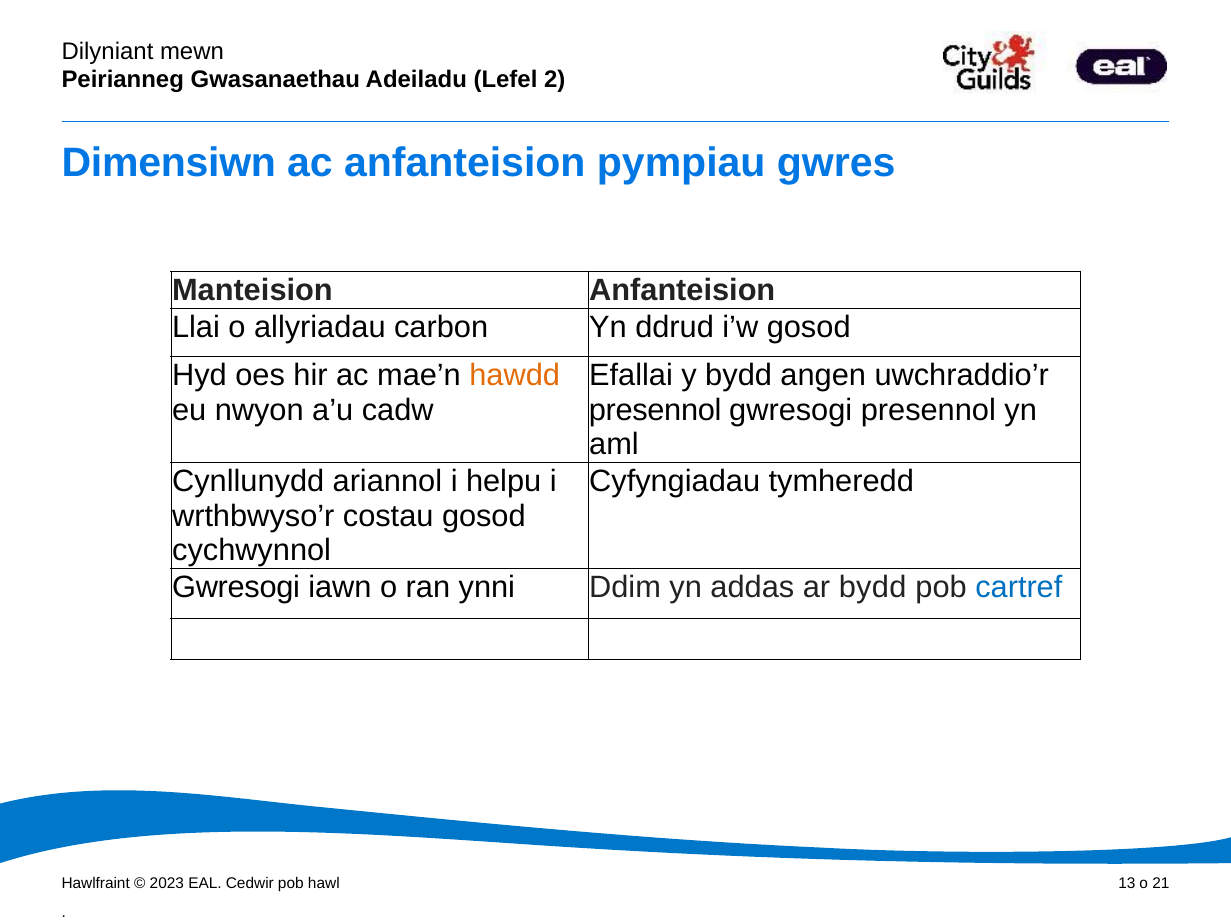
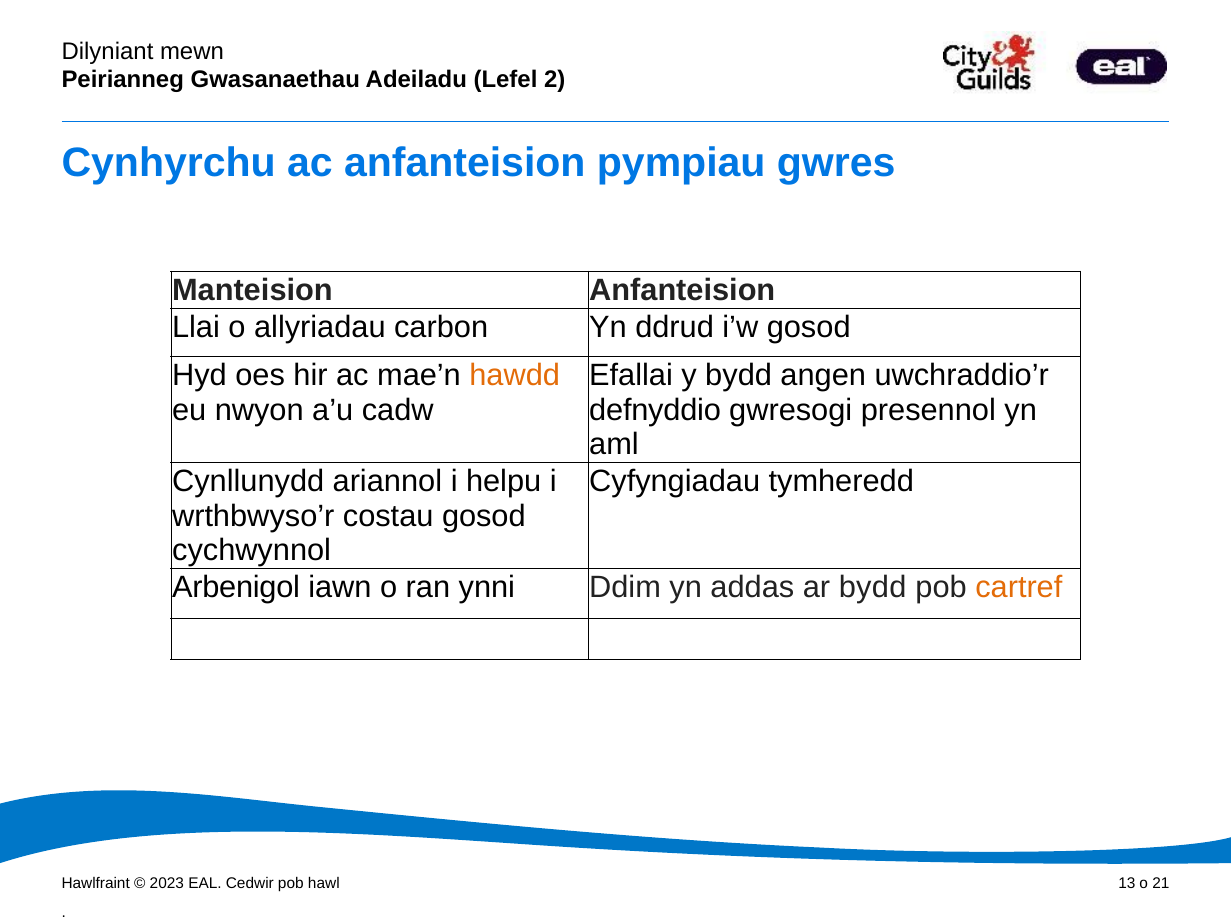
Dimensiwn: Dimensiwn -> Cynhyrchu
presennol at (655, 410): presennol -> defnyddio
Gwresogi at (236, 587): Gwresogi -> Arbenigol
cartref colour: blue -> orange
